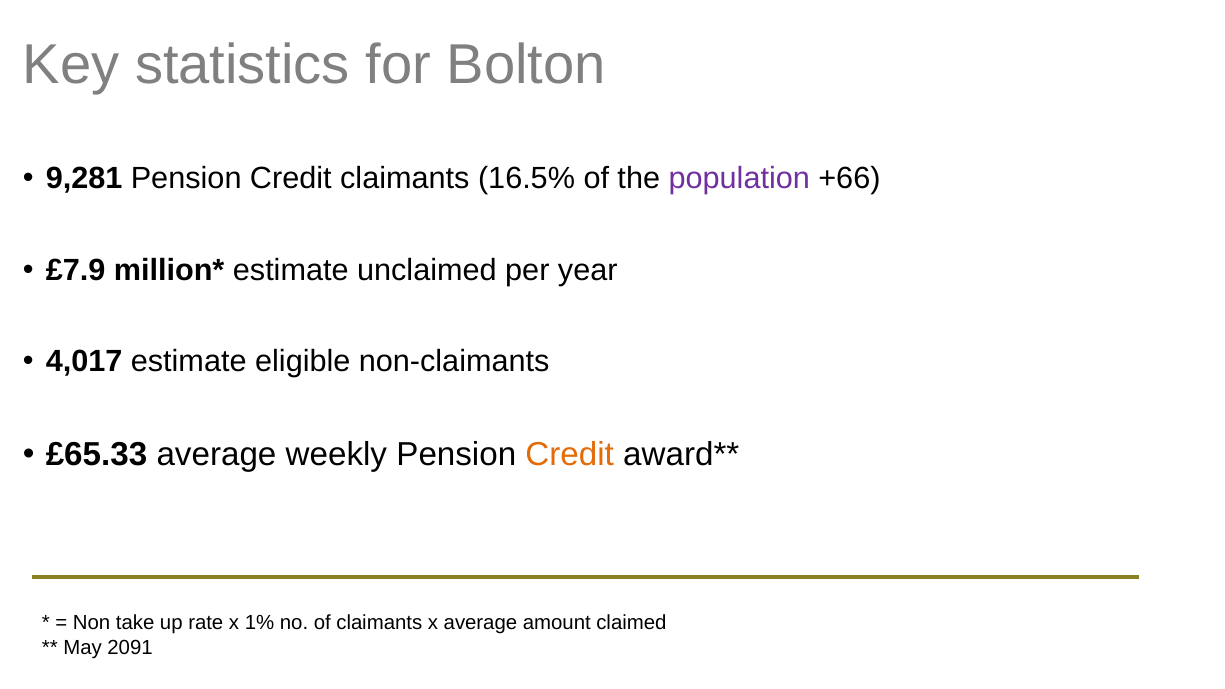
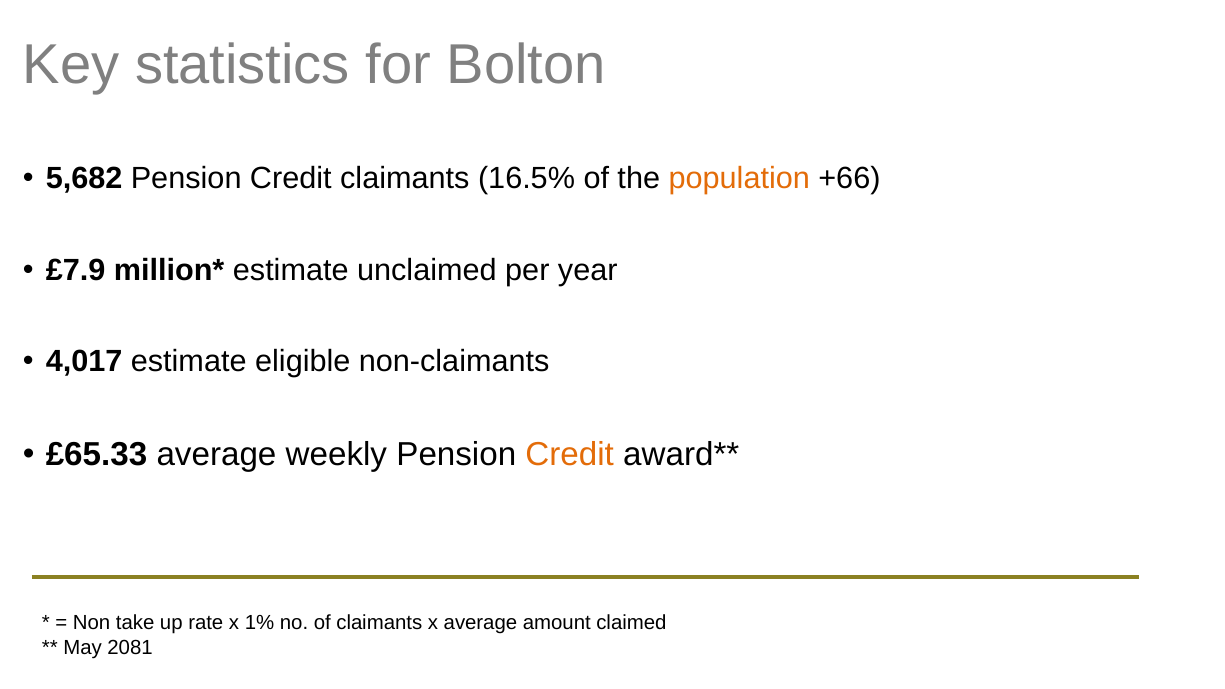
9,281: 9,281 -> 5,682
population colour: purple -> orange
2091: 2091 -> 2081
